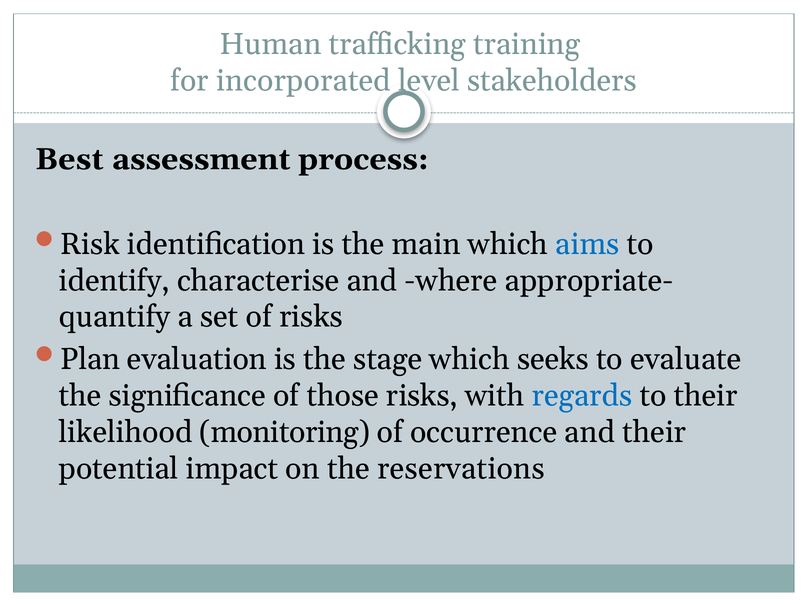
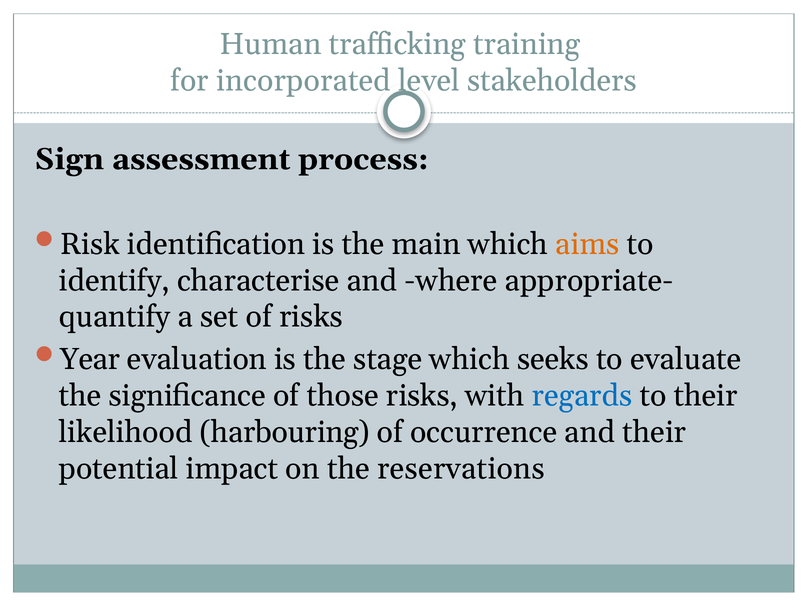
Best: Best -> Sign
aims colour: blue -> orange
Plan: Plan -> Year
monitoring: monitoring -> harbouring
